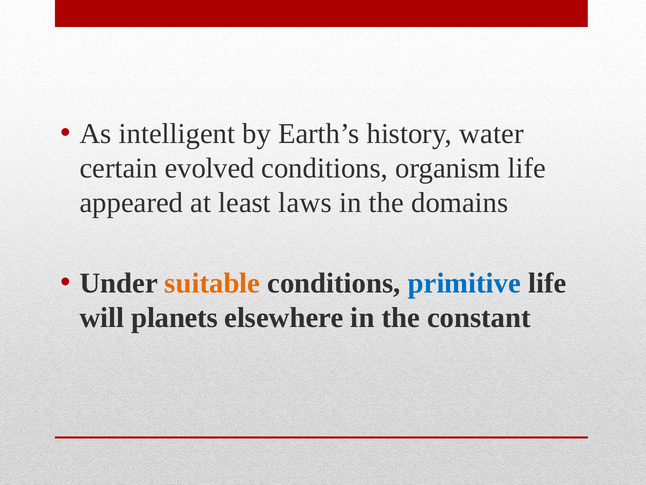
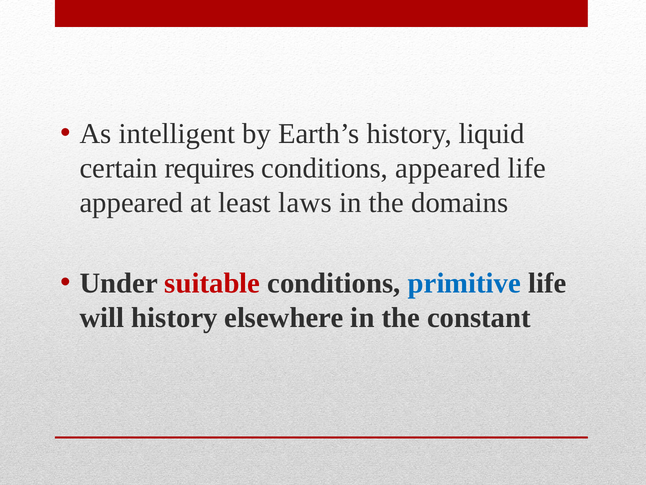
water: water -> liquid
evolved: evolved -> requires
conditions organism: organism -> appeared
suitable colour: orange -> red
will planets: planets -> history
